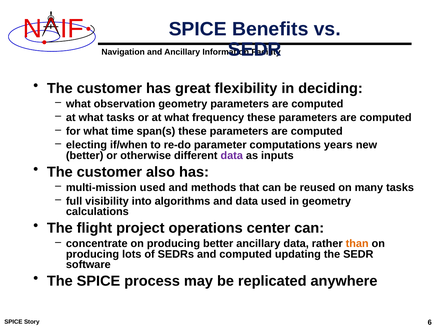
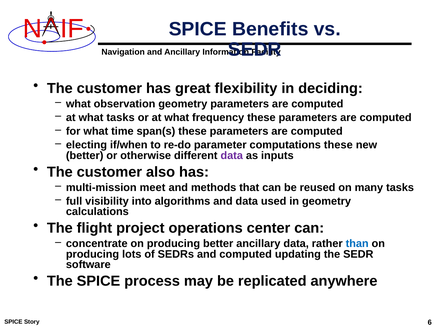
computations years: years -> these
multi-mission used: used -> meet
than colour: orange -> blue
